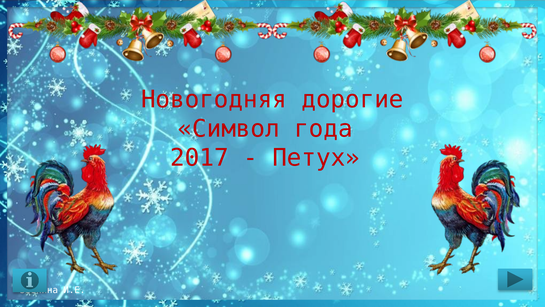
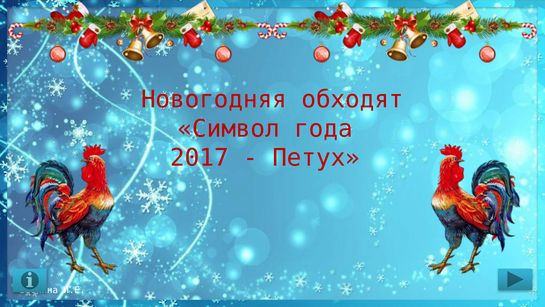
дорогие: дорогие -> обходят
